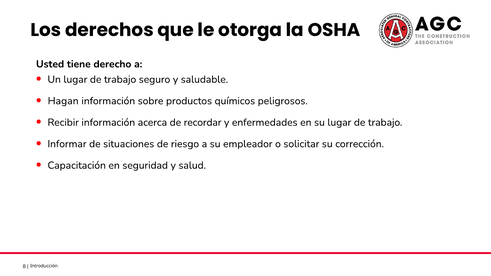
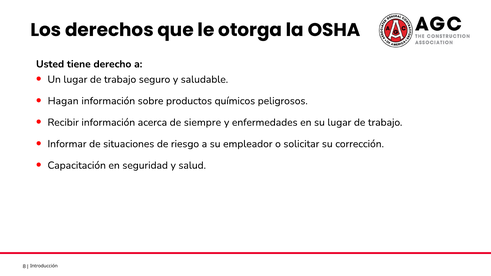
recordar: recordar -> siempre
